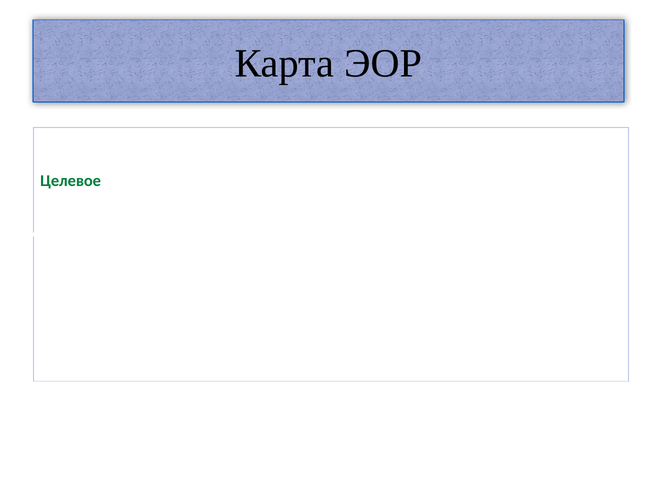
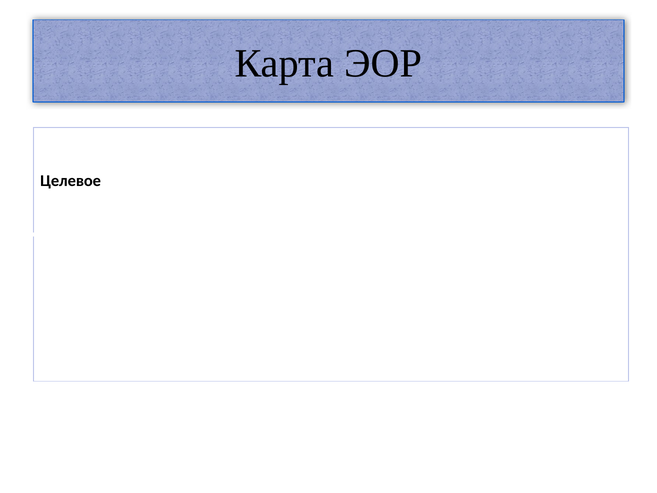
Целевое colour: green -> black
